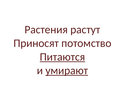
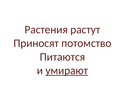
Питаются underline: present -> none
